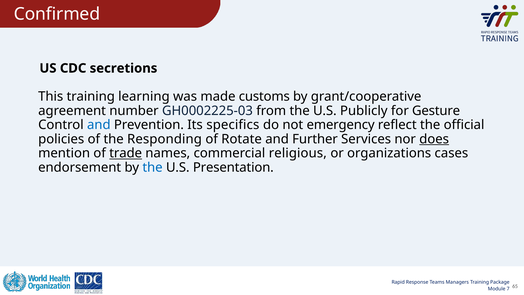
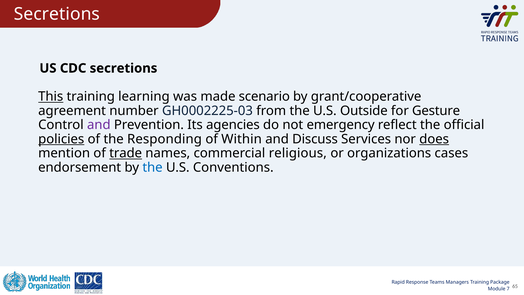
Confirmed at (57, 14): Confirmed -> Secretions
This underline: none -> present
customs: customs -> scenario
Publicly: Publicly -> Outside
and at (99, 125) colour: blue -> purple
specifics: specifics -> agencies
policies underline: none -> present
Rotate: Rotate -> Within
Further: Further -> Discuss
Presentation: Presentation -> Conventions
